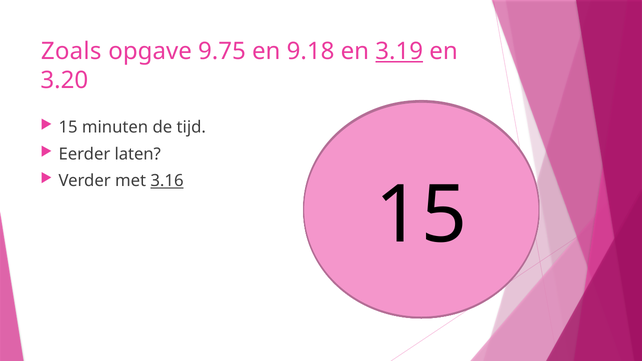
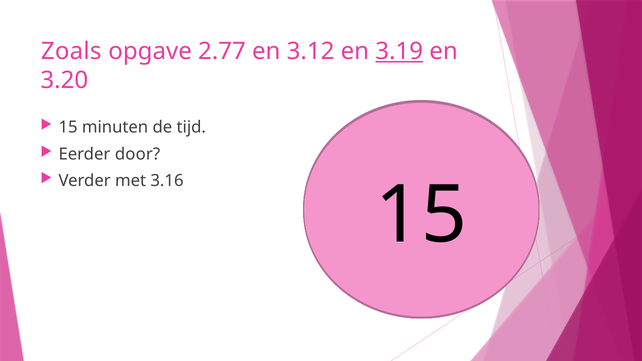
9.75: 9.75 -> 2.77
9.18: 9.18 -> 3.12
laten: laten -> door
3.16 underline: present -> none
